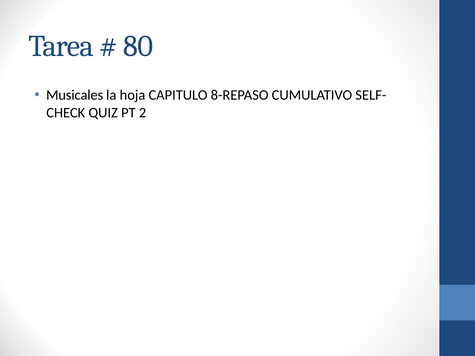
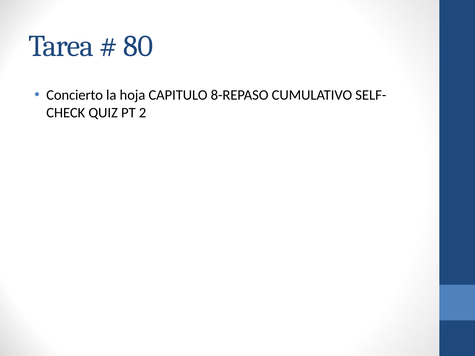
Musicales: Musicales -> Concierto
